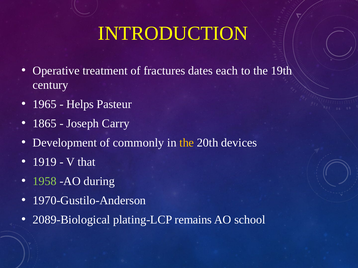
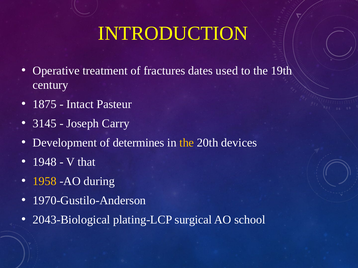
each: each -> used
1965: 1965 -> 1875
Helps: Helps -> Intact
1865: 1865 -> 3145
commonly: commonly -> determines
1919: 1919 -> 1948
1958 colour: light green -> yellow
2089-Biological: 2089-Biological -> 2043-Biological
remains: remains -> surgical
